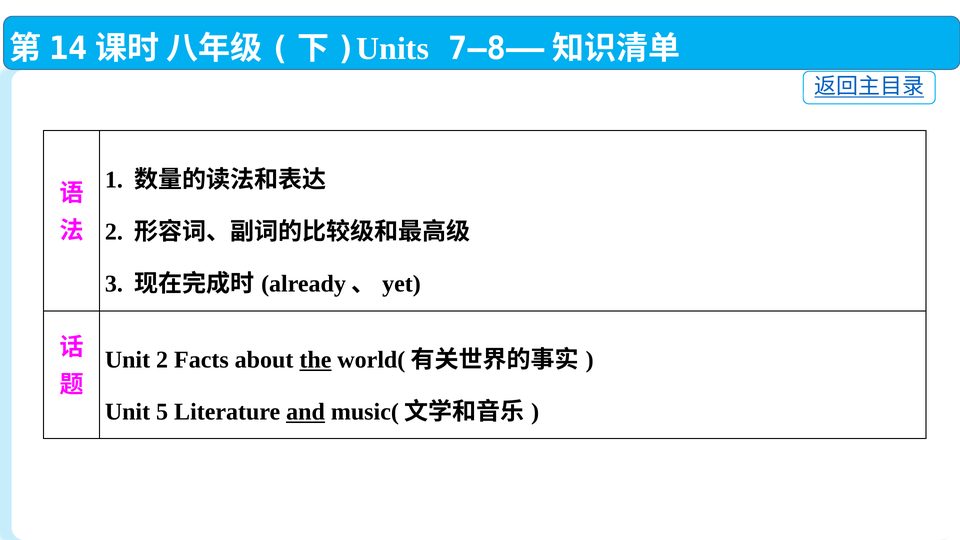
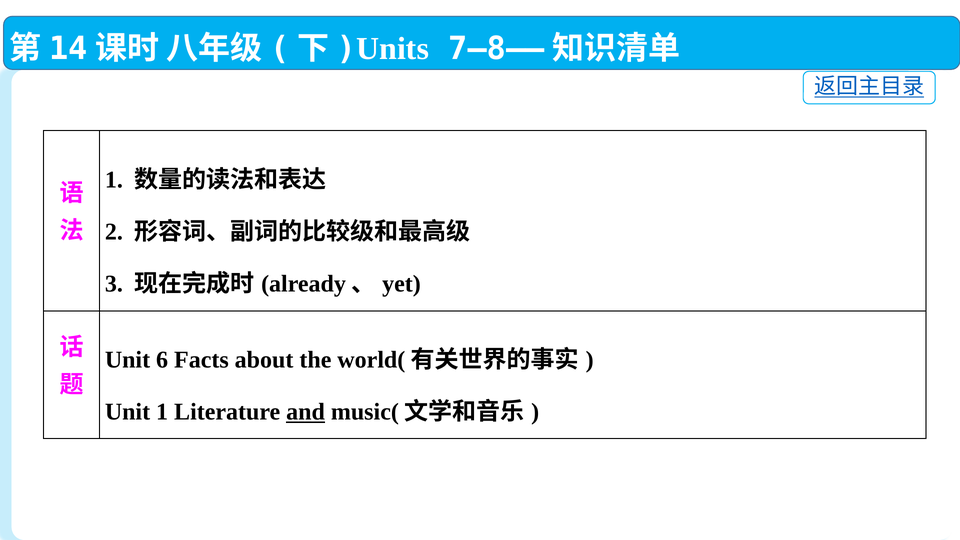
Unit 2: 2 -> 6
the underline: present -> none
Unit 5: 5 -> 1
